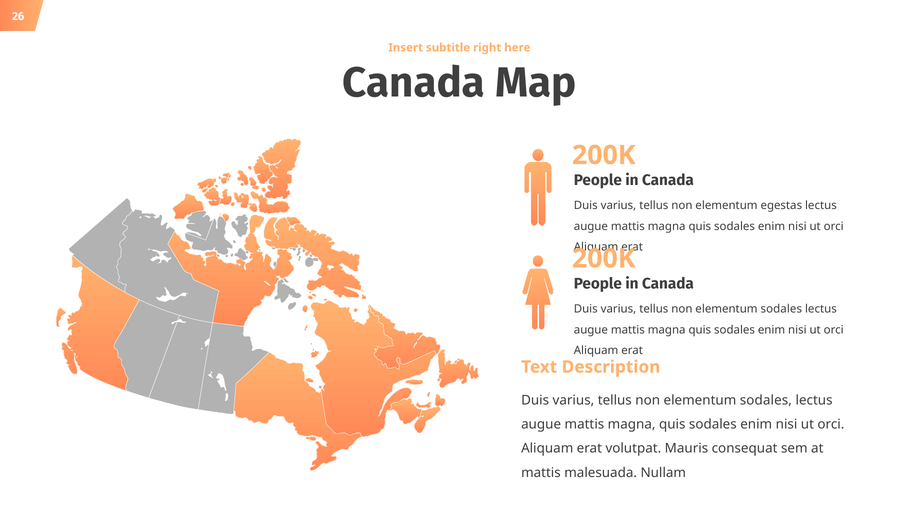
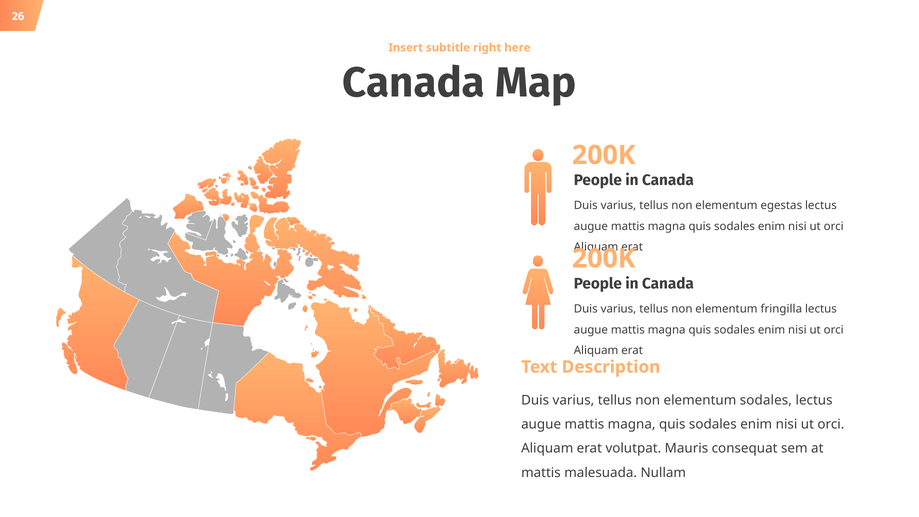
sodales at (781, 309): sodales -> fringilla
